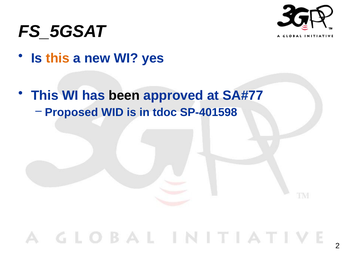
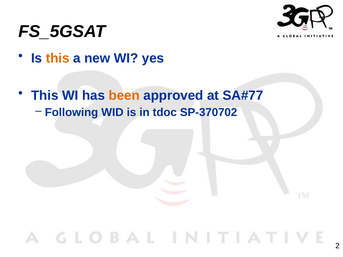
been colour: black -> orange
Proposed: Proposed -> Following
SP-401598: SP-401598 -> SP-370702
